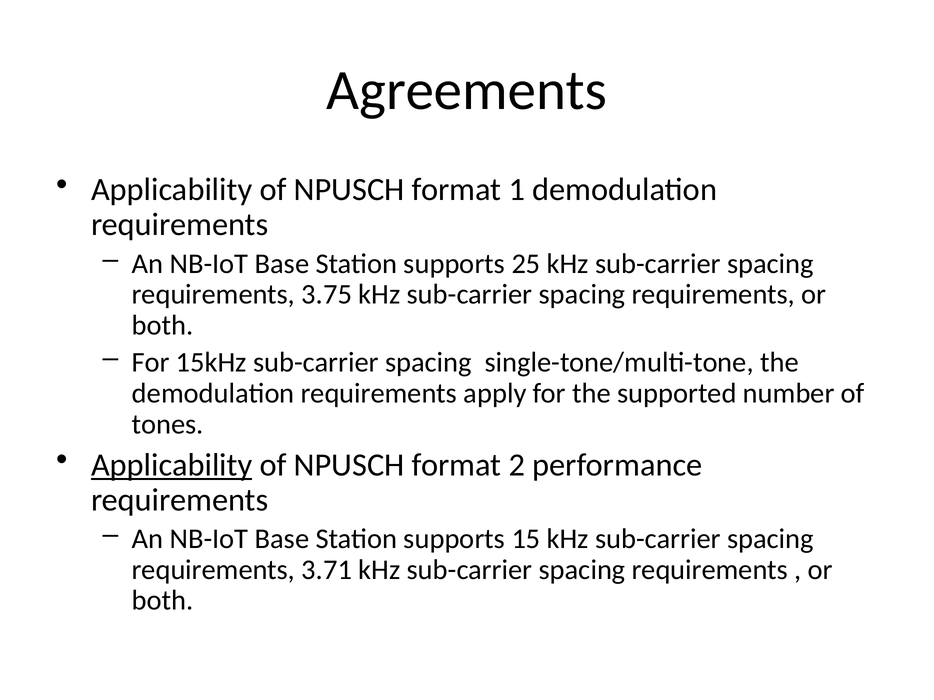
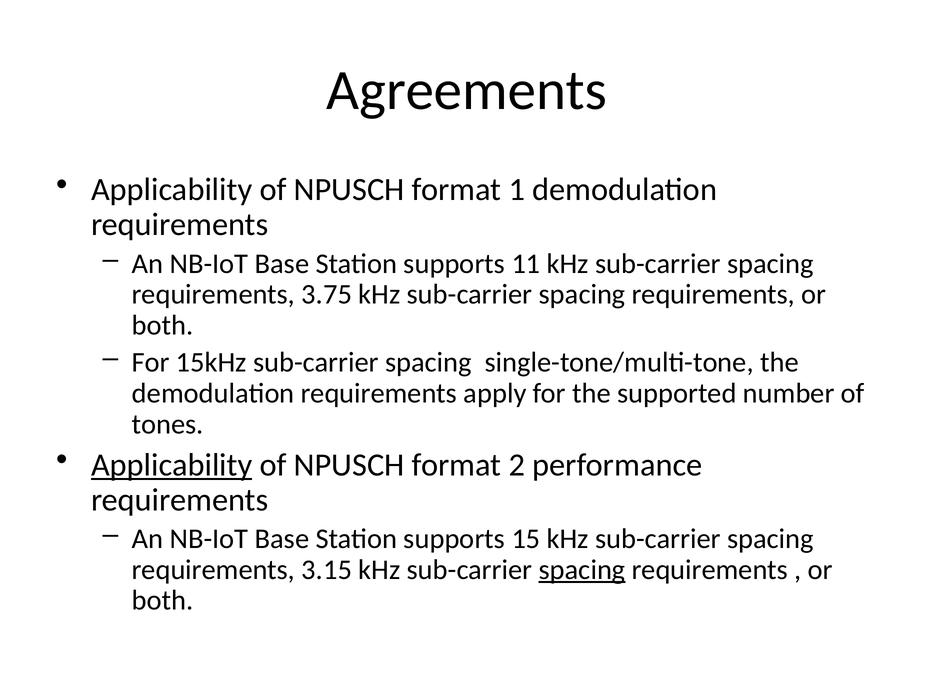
25: 25 -> 11
3.71: 3.71 -> 3.15
spacing at (582, 570) underline: none -> present
